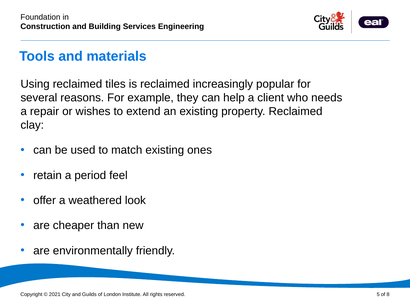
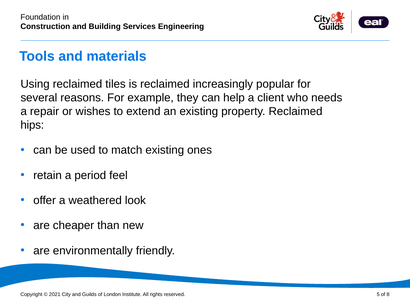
clay: clay -> hips
